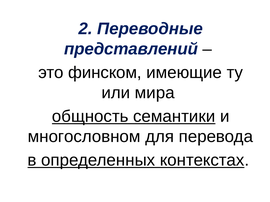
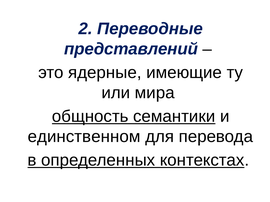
финском: финском -> ядерные
многословном: многословном -> единственном
